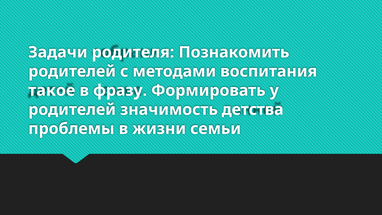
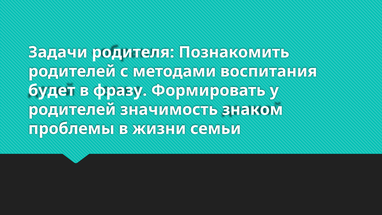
такое: такое -> будет
детства: детства -> знаком
